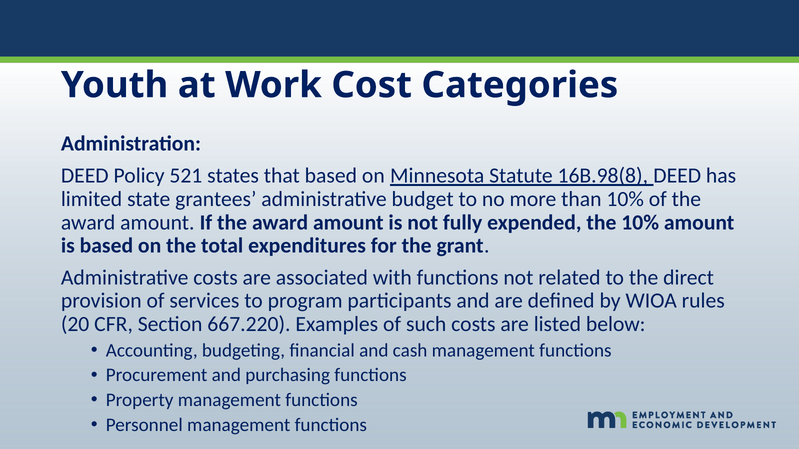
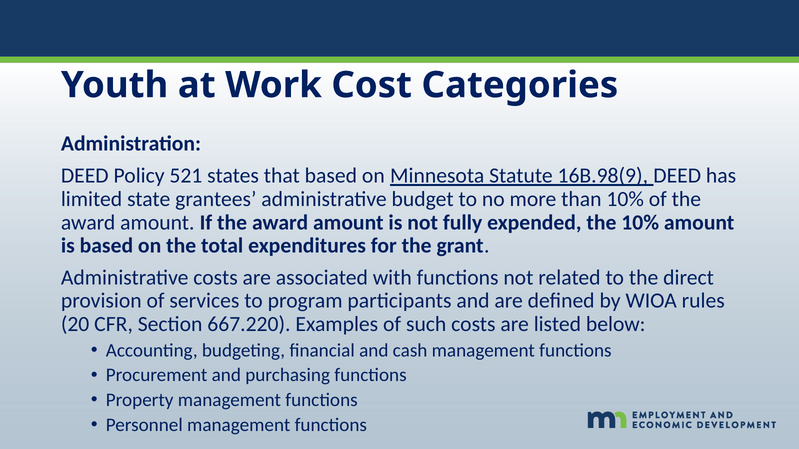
16B.98(8: 16B.98(8 -> 16B.98(9
